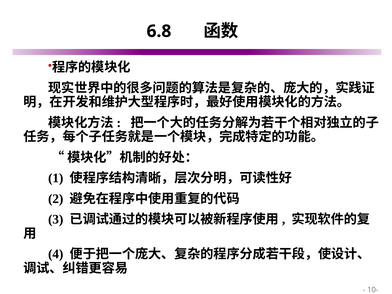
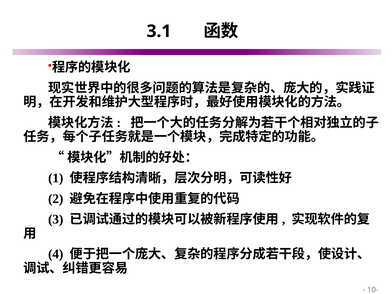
6.8: 6.8 -> 3.1
